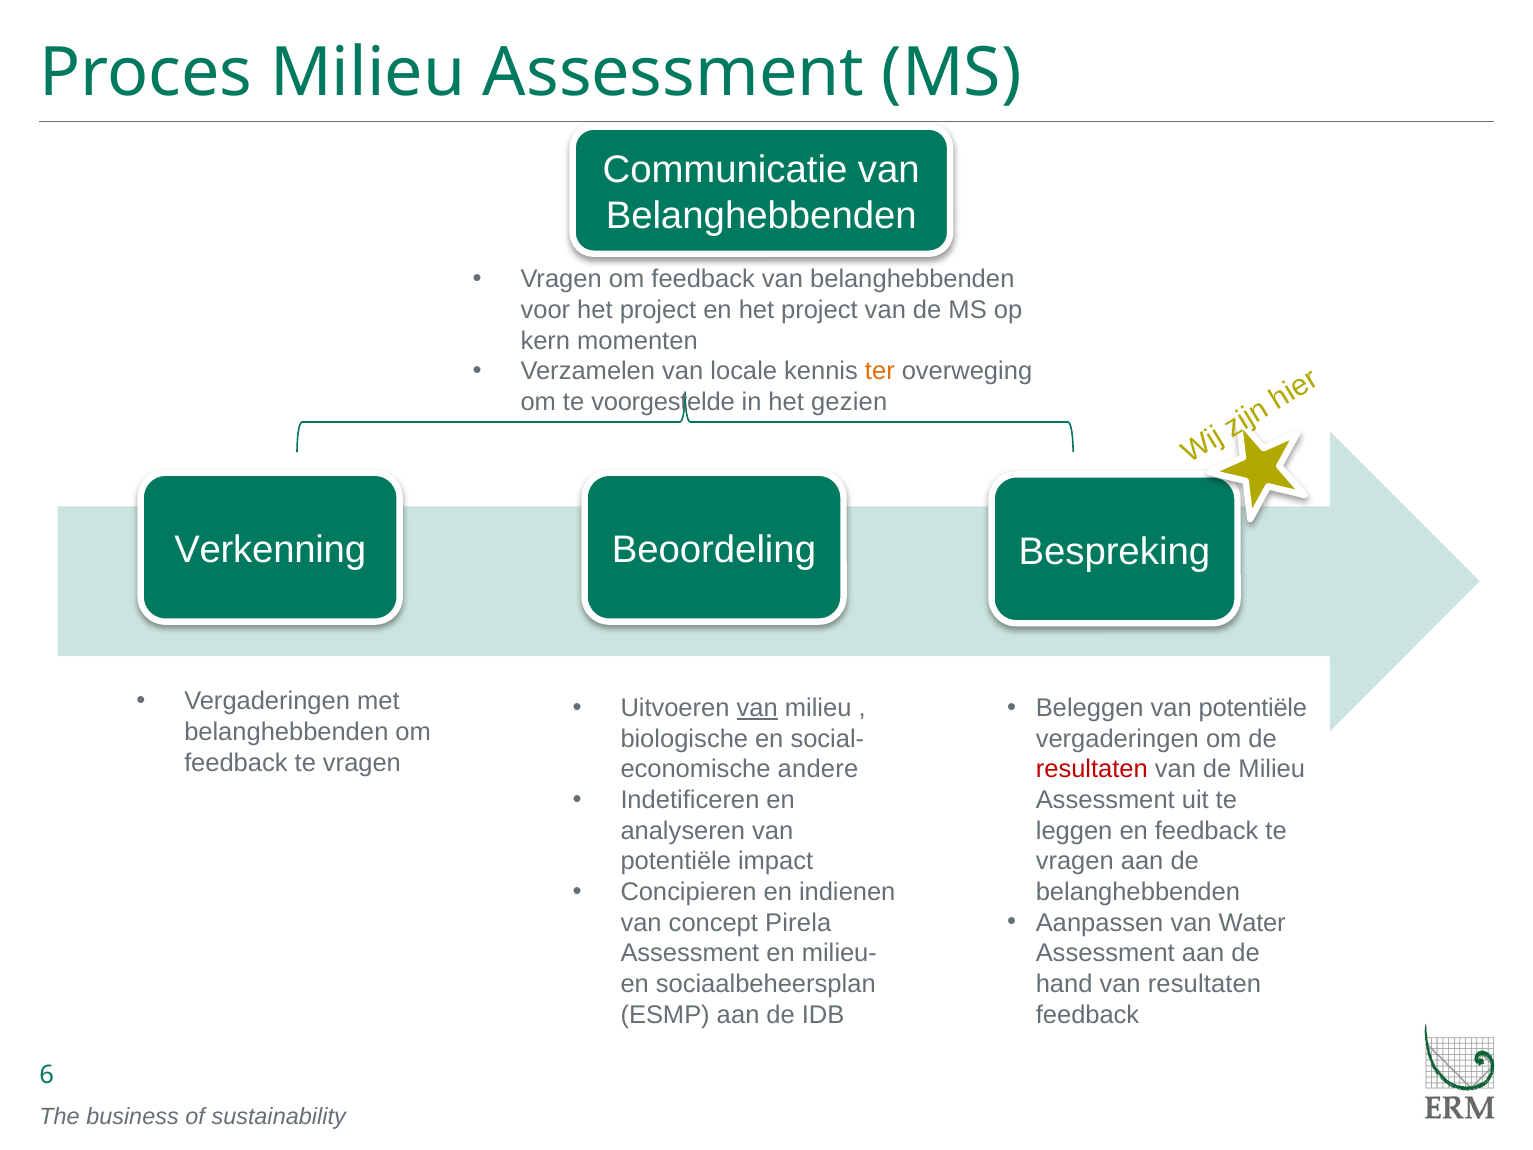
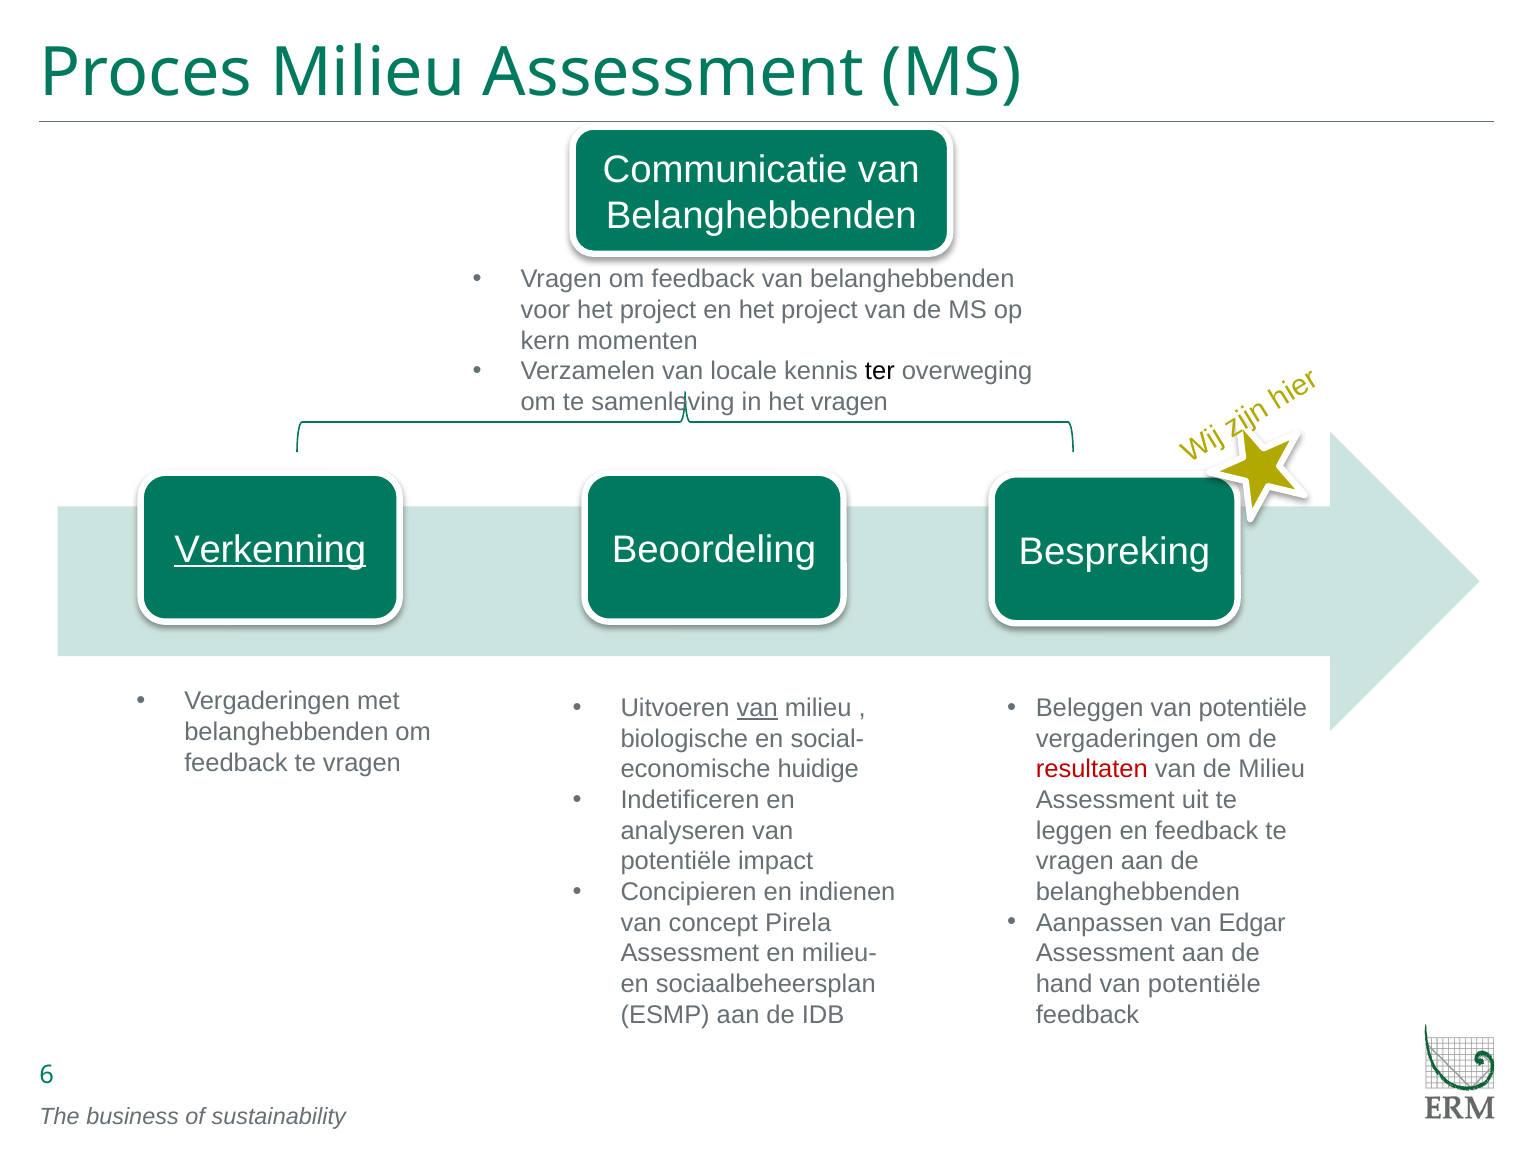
ter colour: orange -> black
voorgestelde: voorgestelde -> samenleving
het gezien: gezien -> vragen
Verkenning underline: none -> present
andere: andere -> huidige
Water: Water -> Edgar
hand van resultaten: resultaten -> potentiële
